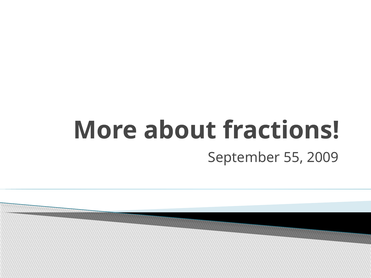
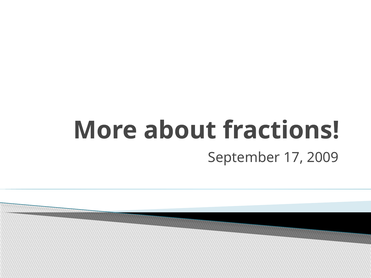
55: 55 -> 17
